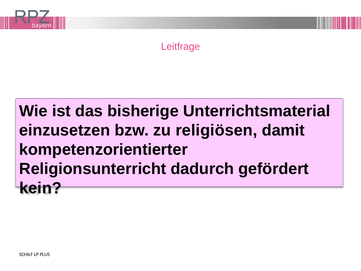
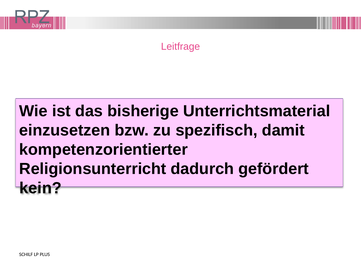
religiösen: religiösen -> spezifisch
